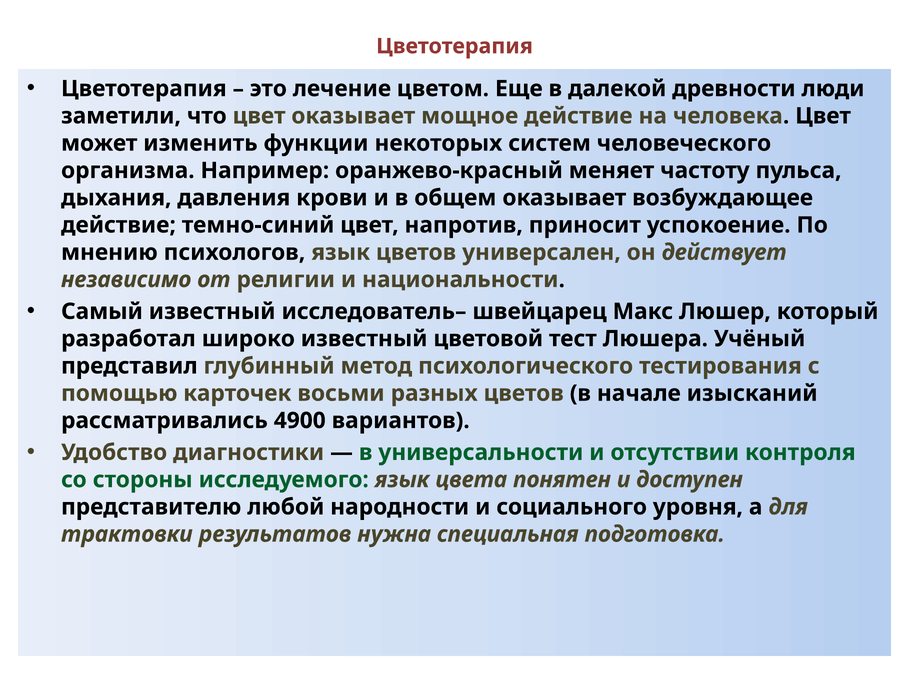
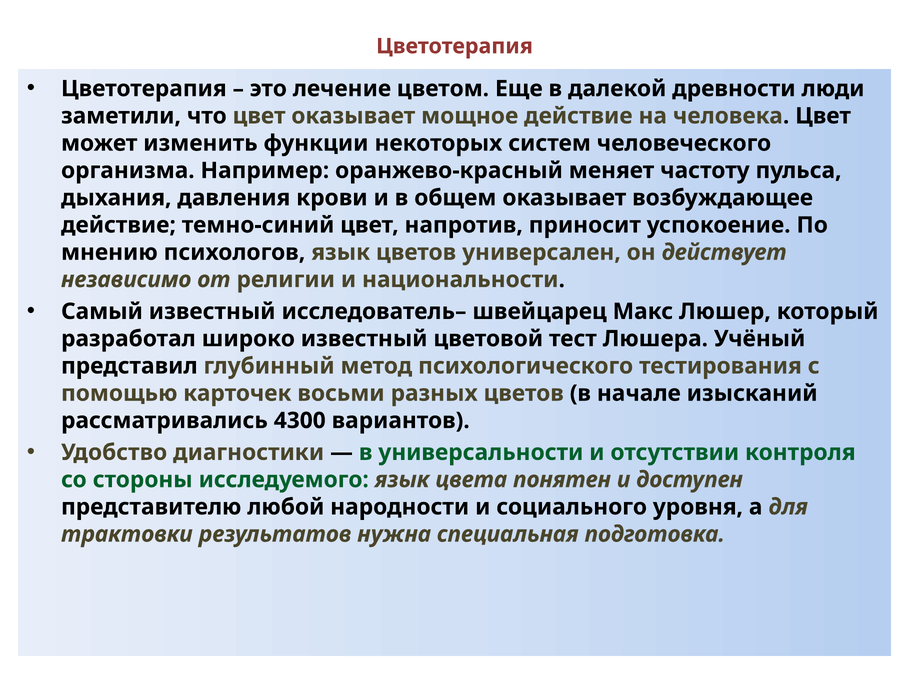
4900: 4900 -> 4300
